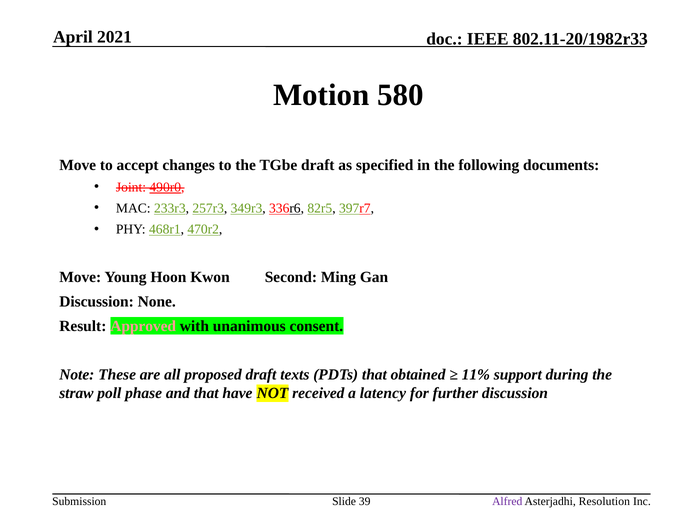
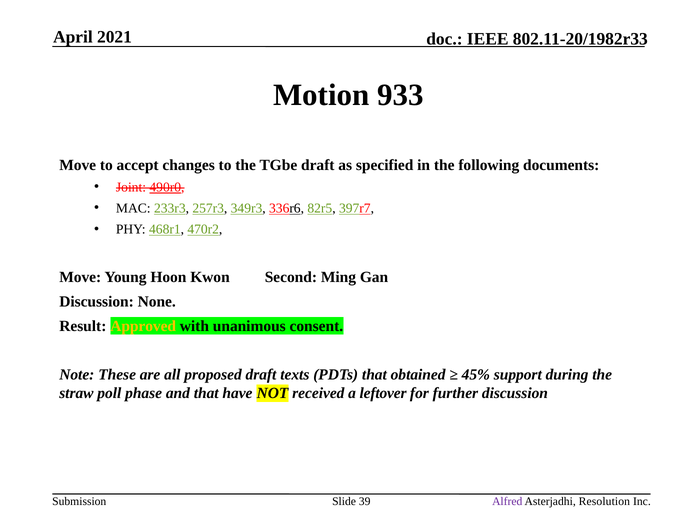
580: 580 -> 933
Approved colour: pink -> yellow
11%: 11% -> 45%
latency: latency -> leftover
